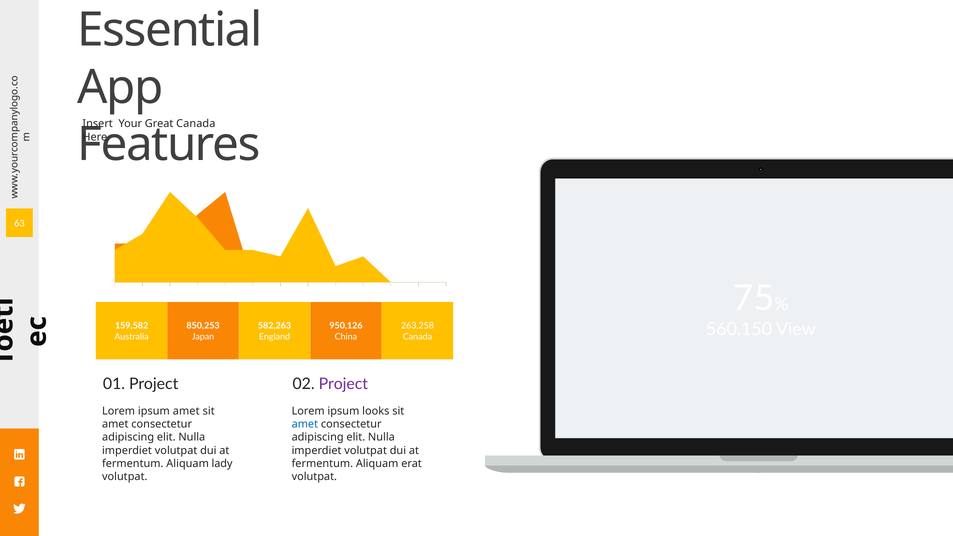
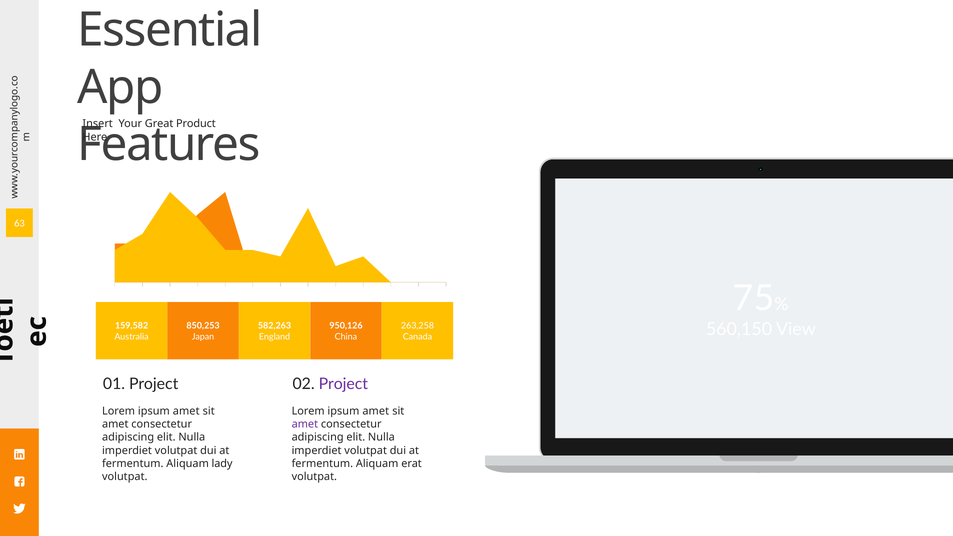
Great Canada: Canada -> Product
looks at (376, 411): looks -> amet
amet at (305, 424) colour: blue -> purple
